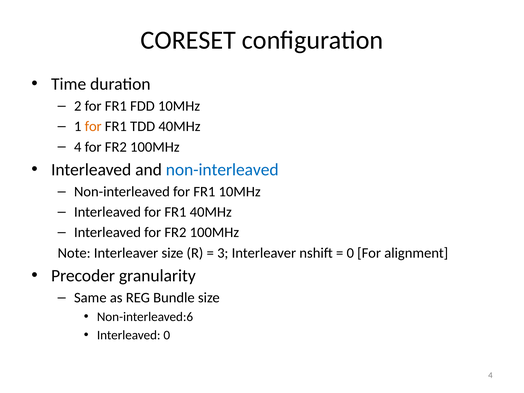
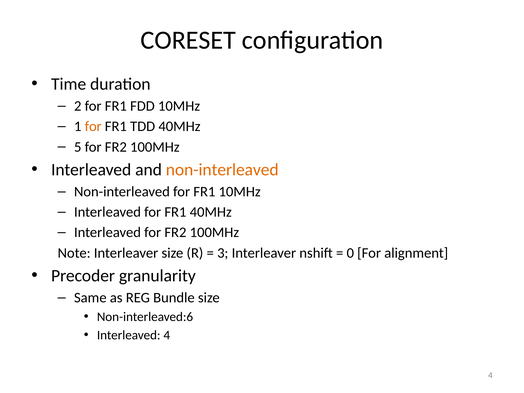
4 at (78, 147): 4 -> 5
non-interleaved at (222, 170) colour: blue -> orange
Interleaved 0: 0 -> 4
